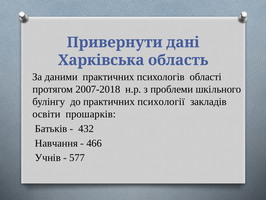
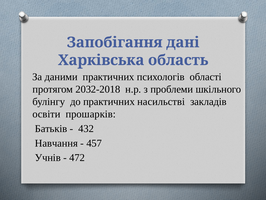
Привернути: Привернути -> Запобігання
2007-2018: 2007-2018 -> 2032-2018
психології: психології -> насильстві
466: 466 -> 457
577: 577 -> 472
